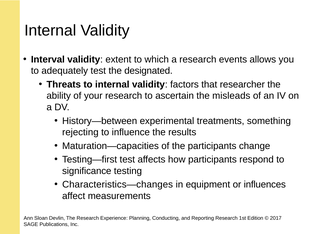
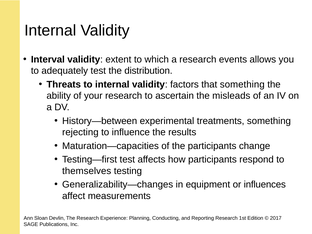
designated: designated -> distribution
that researcher: researcher -> something
significance: significance -> themselves
Characteristics—changes: Characteristics—changes -> Generalizability—changes
